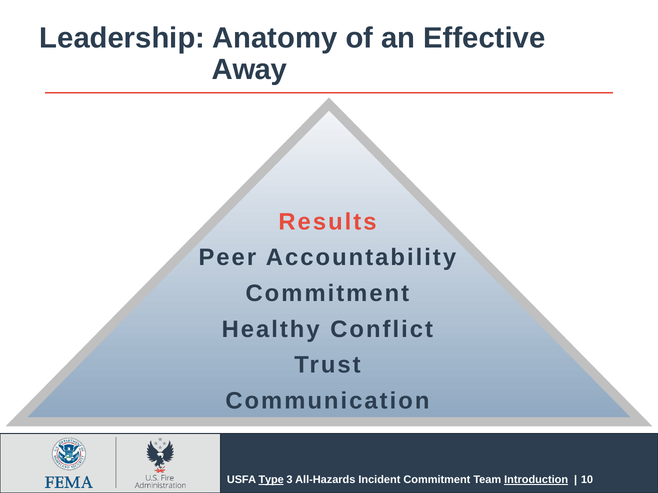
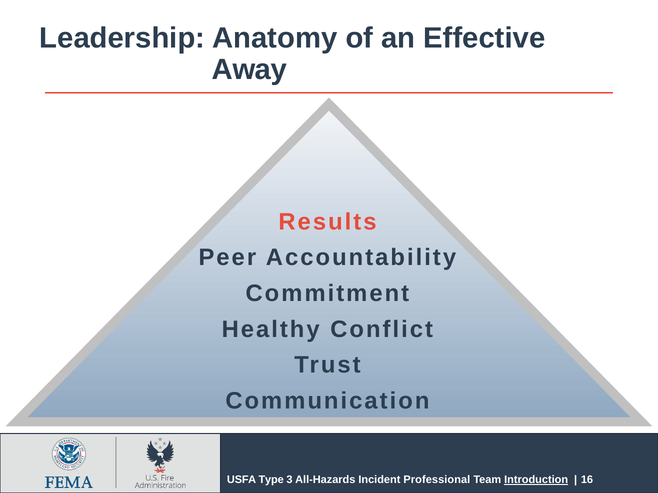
Type underline: present -> none
Incident Commitment: Commitment -> Professional
10: 10 -> 16
